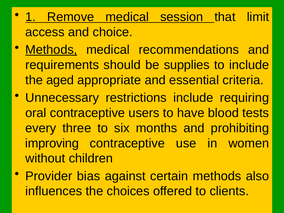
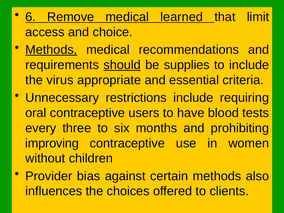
1: 1 -> 6
session: session -> learned
should underline: none -> present
aged: aged -> virus
